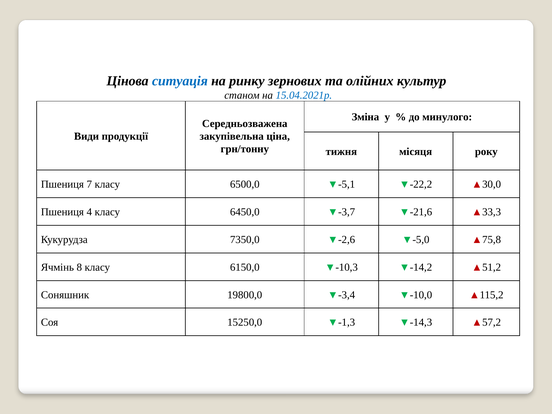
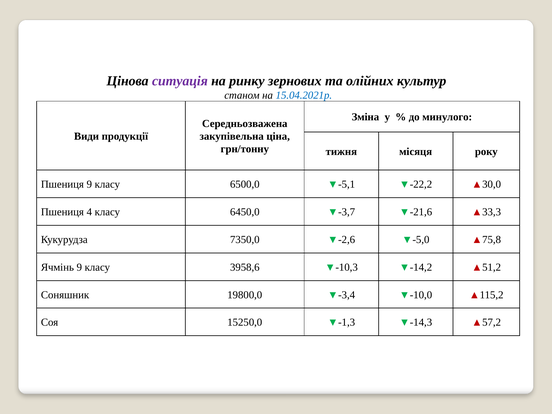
ситуація colour: blue -> purple
Пшениця 7: 7 -> 9
Ячмінь 8: 8 -> 9
6150,0: 6150,0 -> 3958,6
